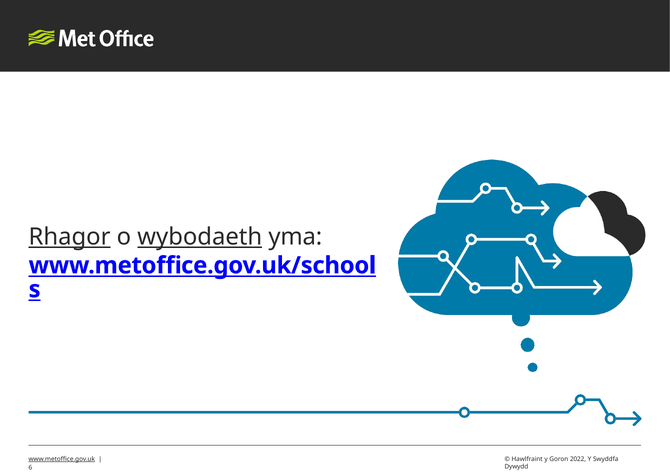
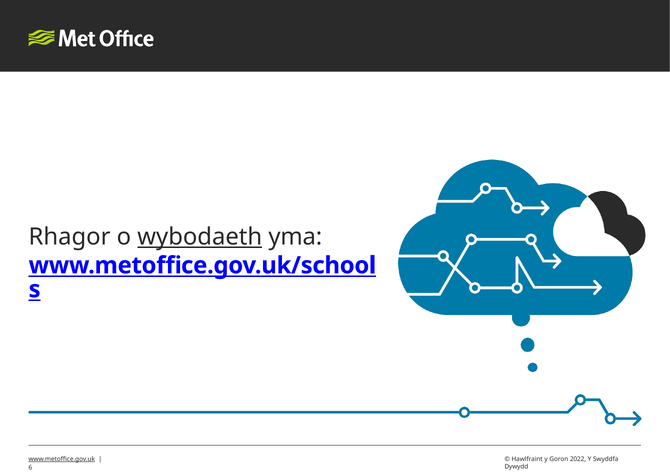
Rhagor underline: present -> none
